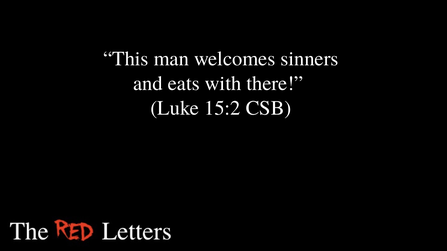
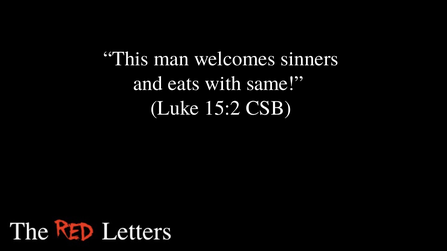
there: there -> same
